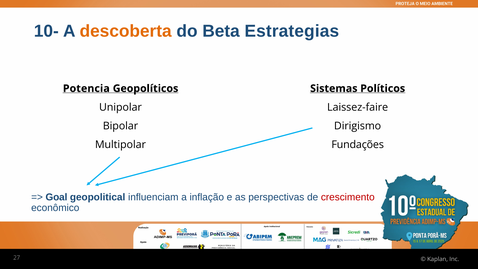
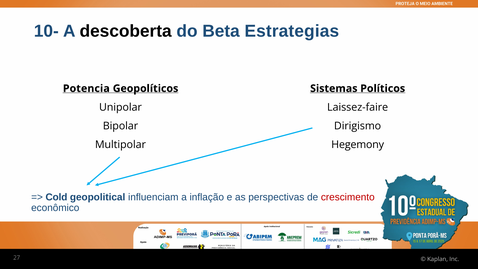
descoberta colour: orange -> black
Fundações: Fundações -> Hegemony
Goal: Goal -> Cold
